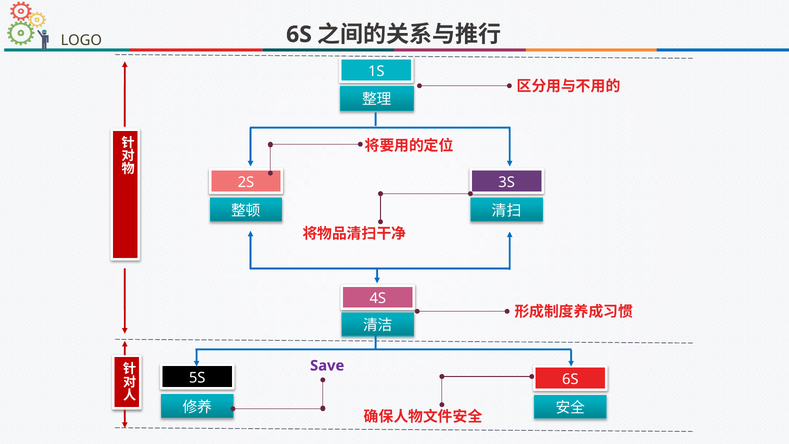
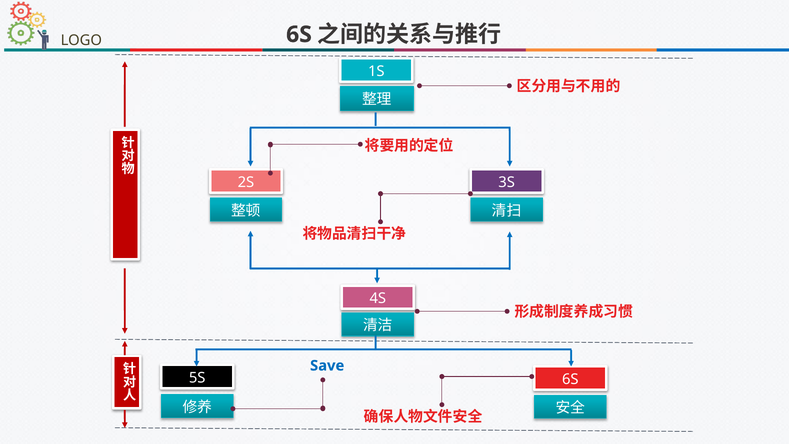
Save colour: purple -> blue
